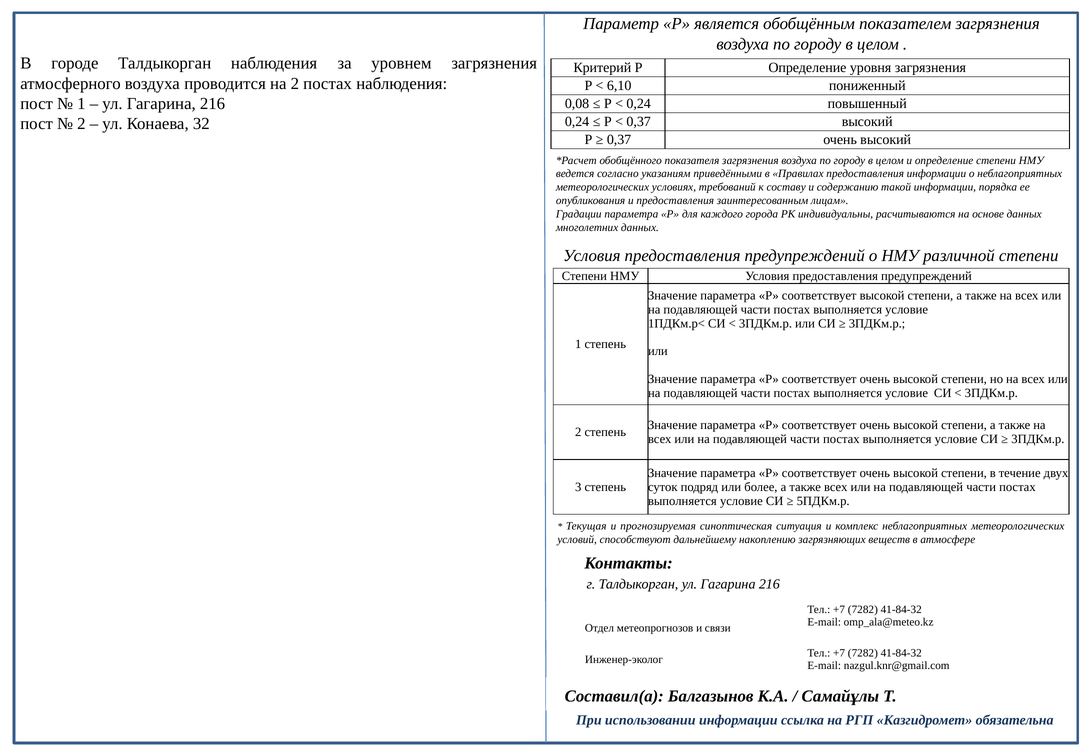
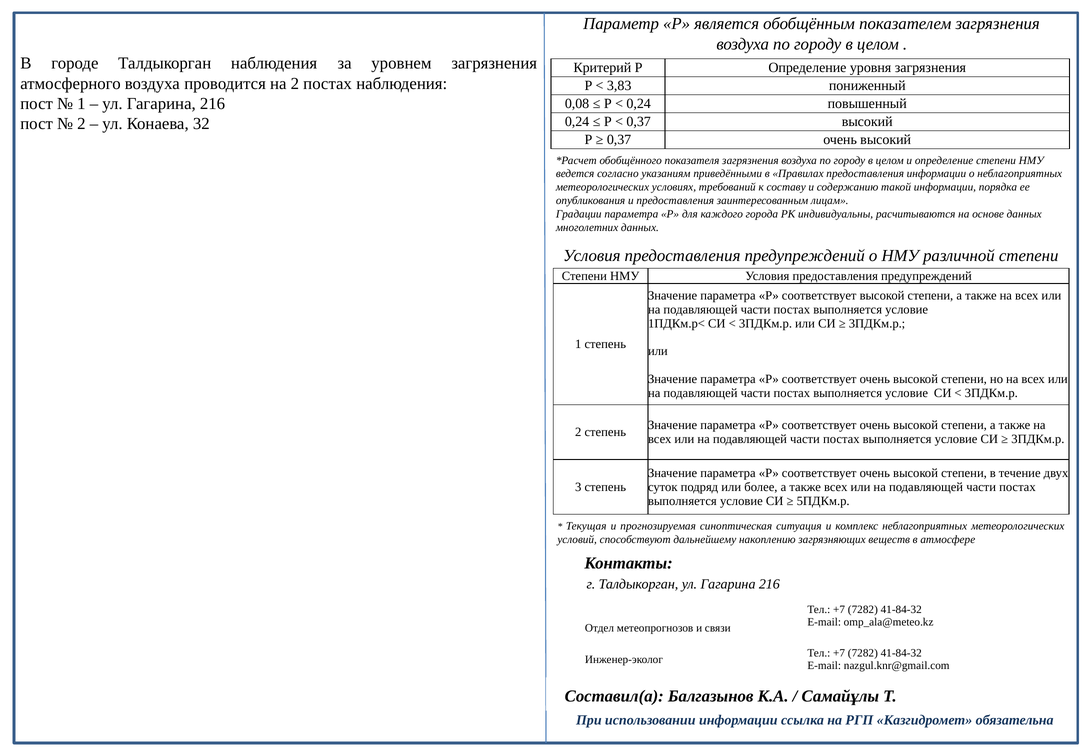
6,10: 6,10 -> 3,83
